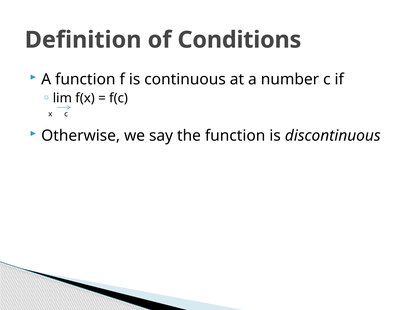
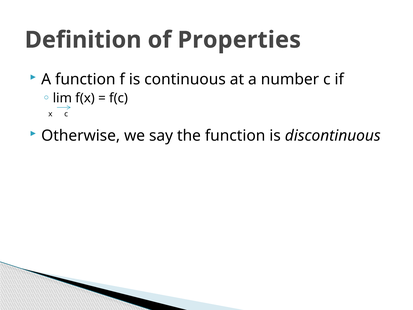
Conditions: Conditions -> Properties
